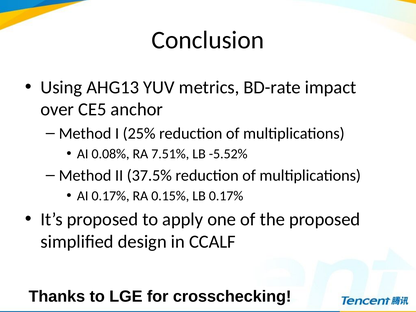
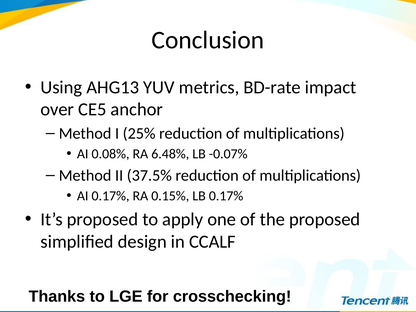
7.51%: 7.51% -> 6.48%
-5.52%: -5.52% -> -0.07%
